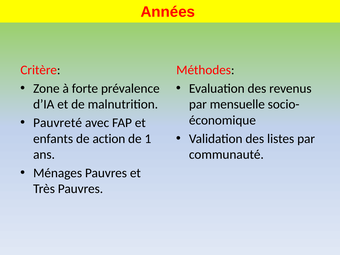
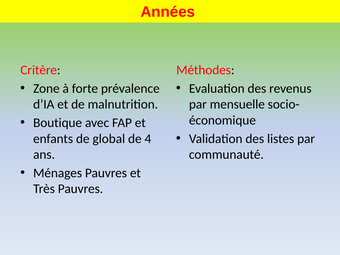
Pauvreté: Pauvreté -> Boutique
action: action -> global
1: 1 -> 4
